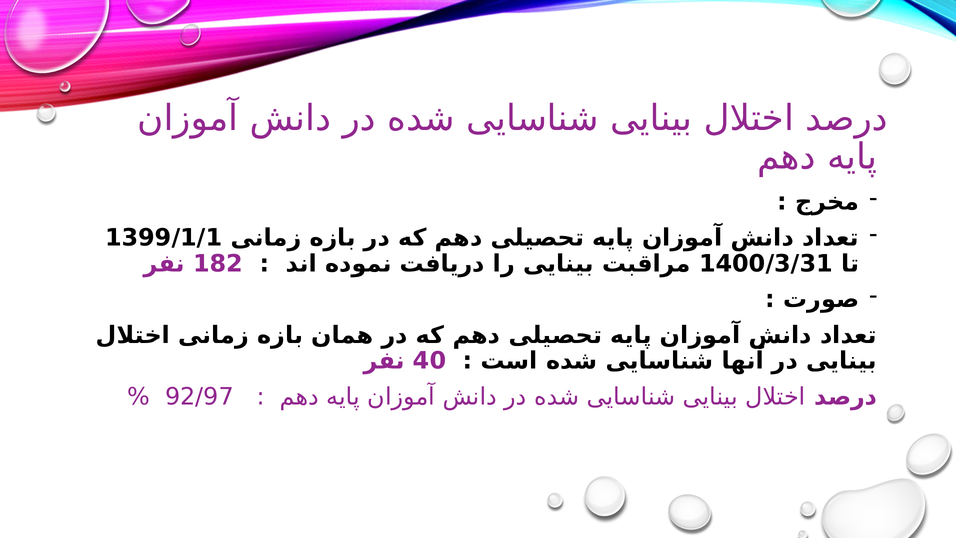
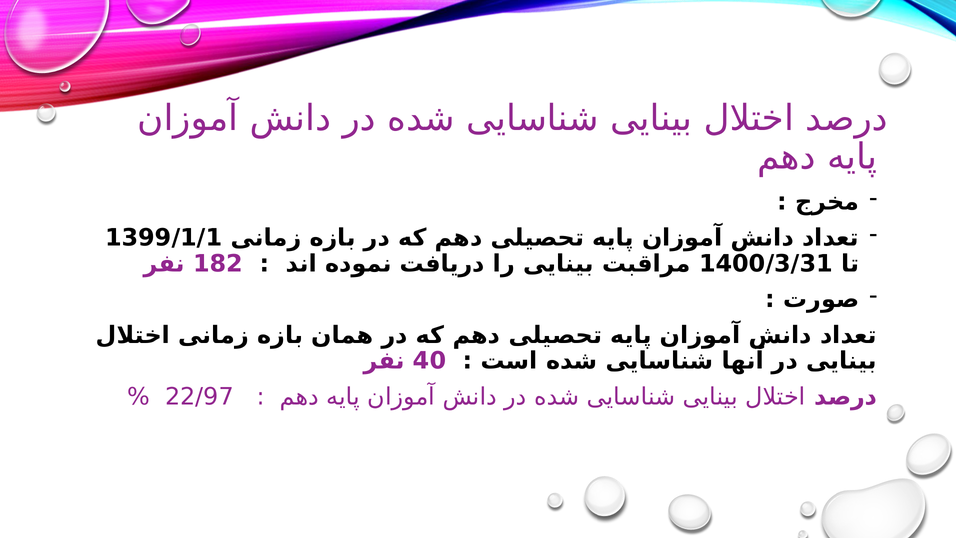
92/97: 92/97 -> 22/97
